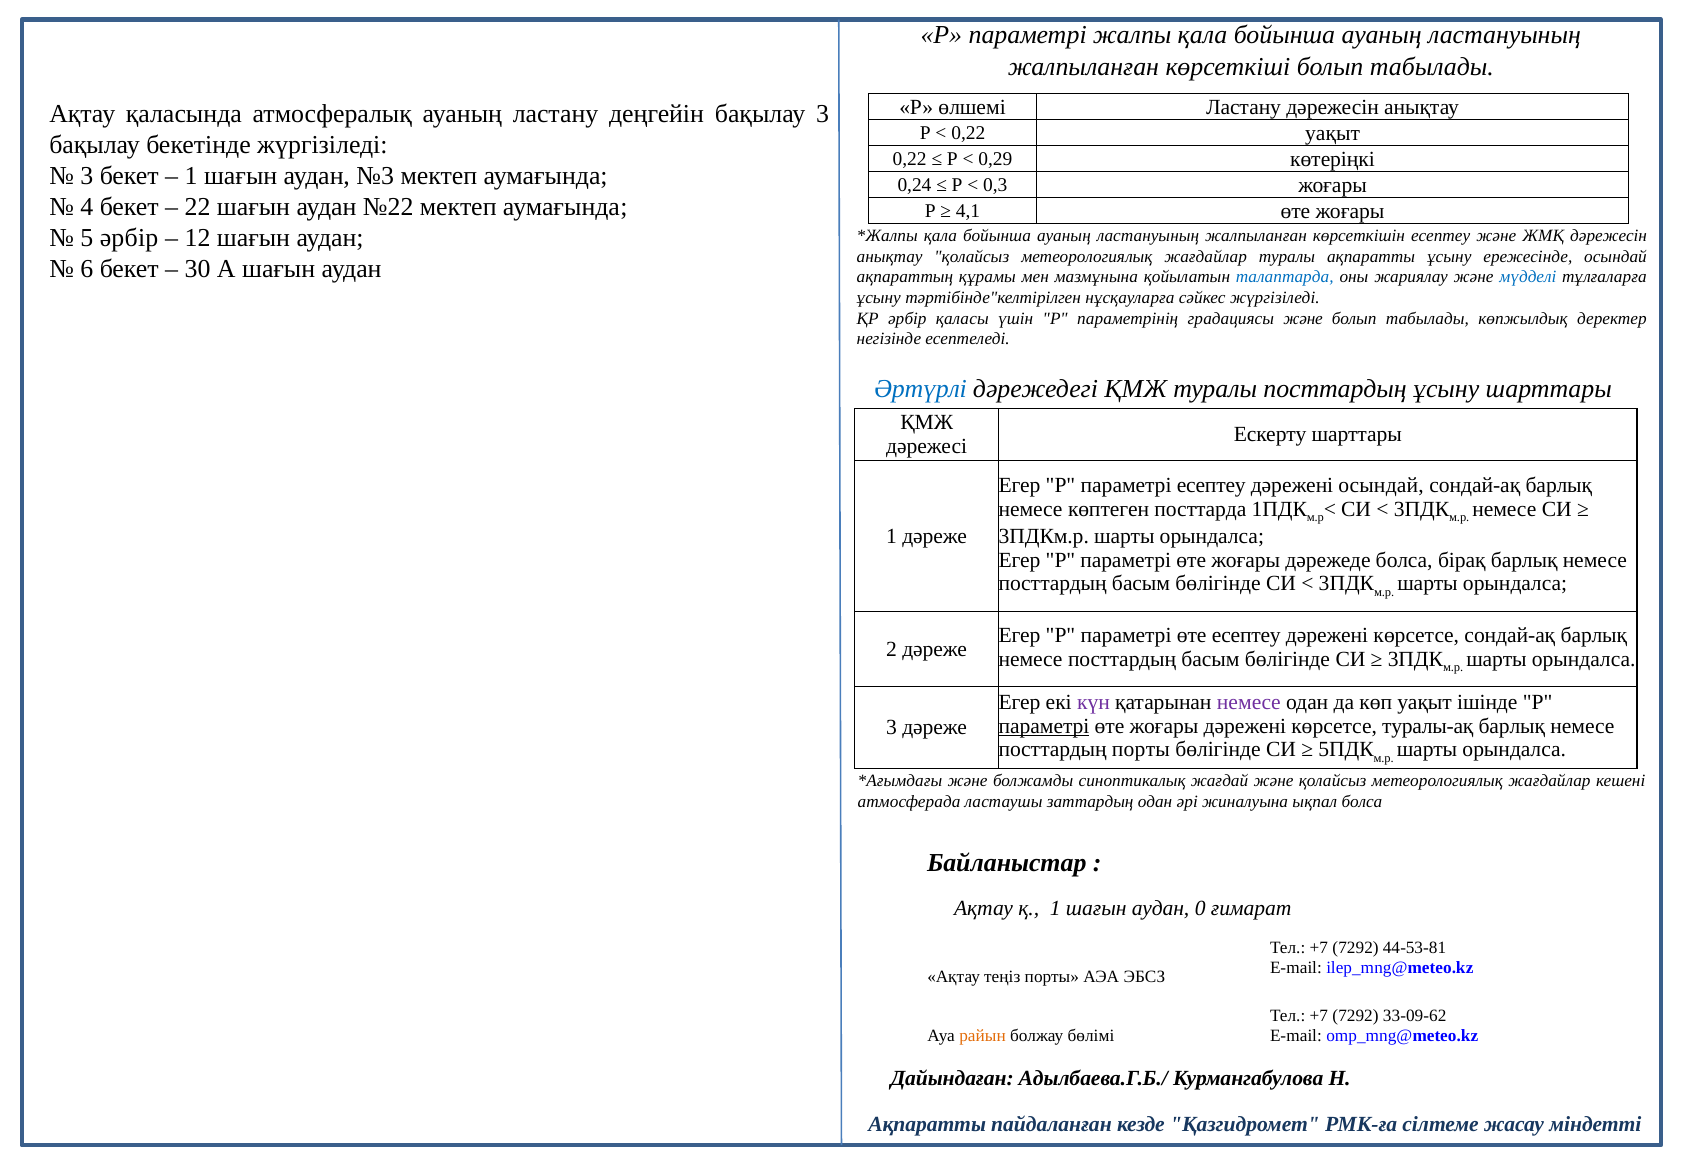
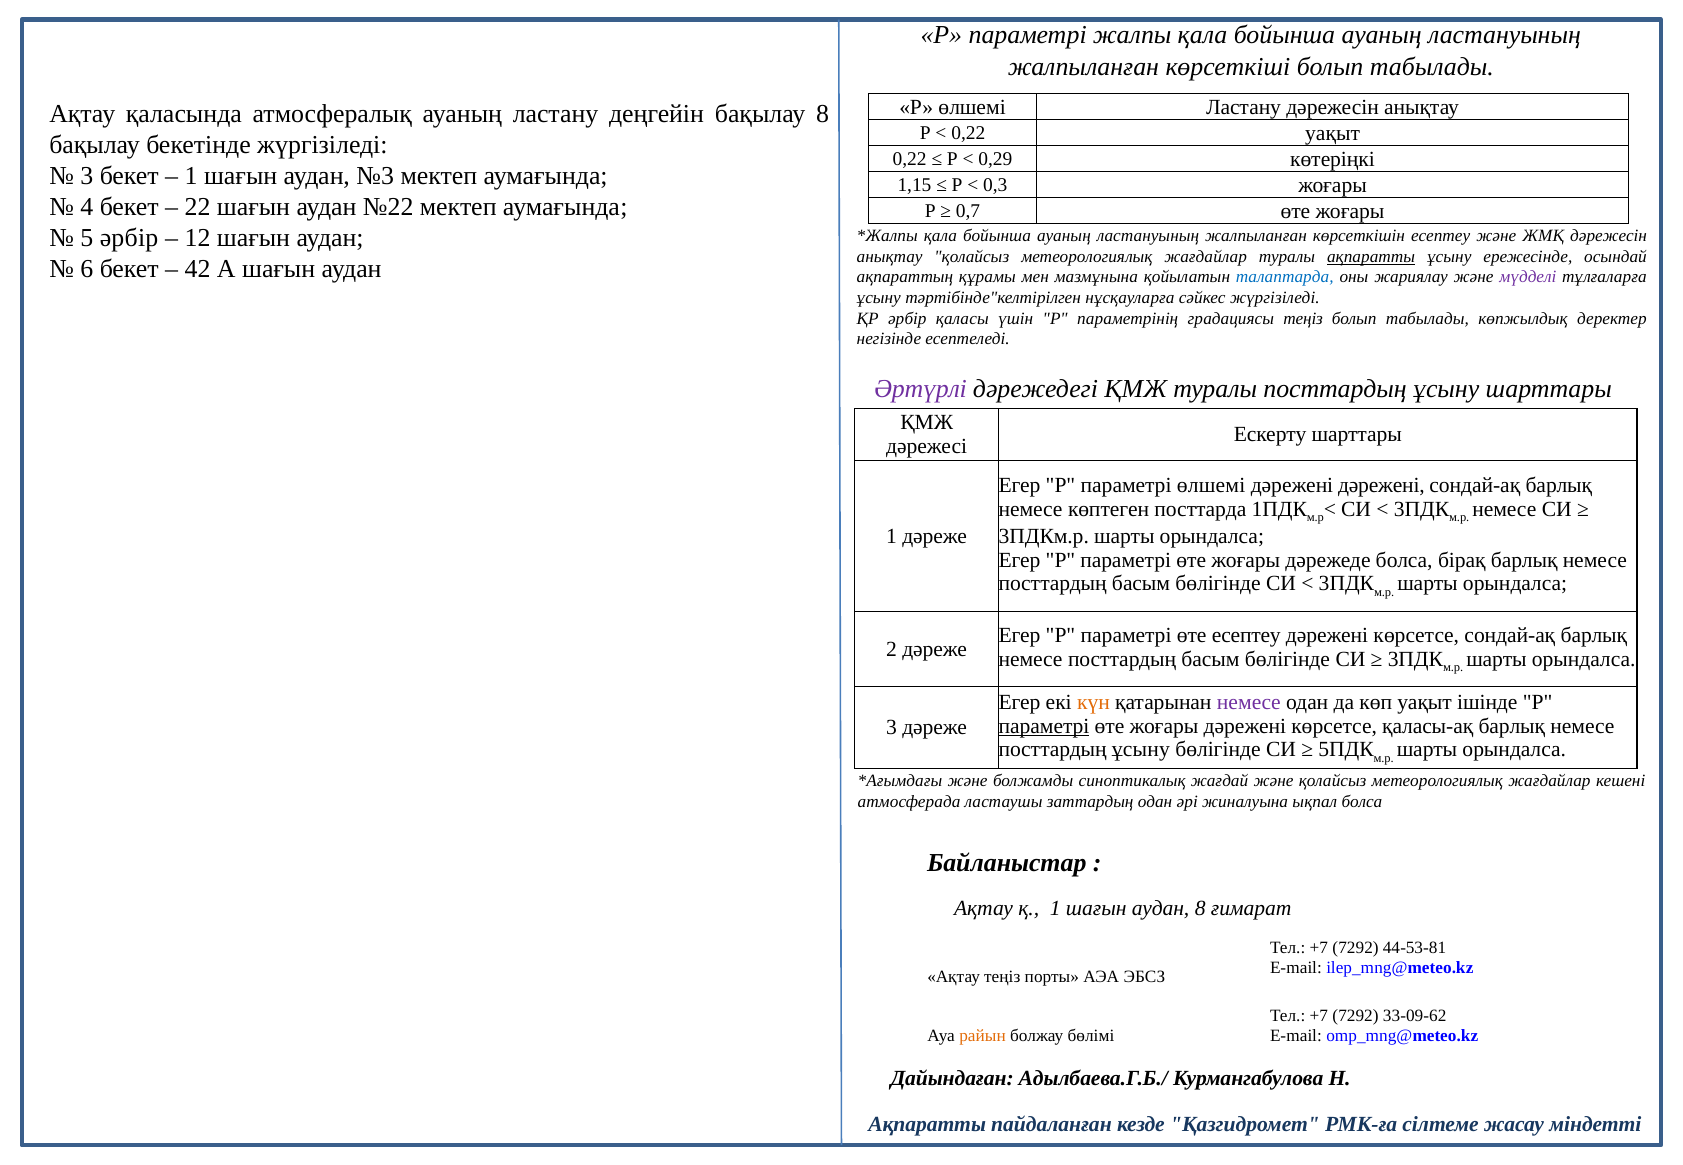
бақылау 3: 3 -> 8
0,24: 0,24 -> 1,15
4,1: 4,1 -> 0,7
ақпаратты at (1371, 257) underline: none -> present
30: 30 -> 42
мүдделі colour: blue -> purple
градациясы және: және -> теңіз
Әртүрлі colour: blue -> purple
параметрі есептеу: есептеу -> өлшемі
дәрежені осындай: осындай -> дәрежені
күн colour: purple -> orange
туралы-ақ: туралы-ақ -> қаласы-ақ
порты at (1141, 750): порты -> ұсыну
аудан 0: 0 -> 8
